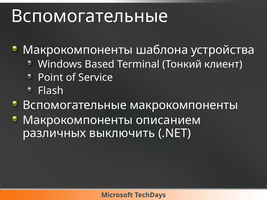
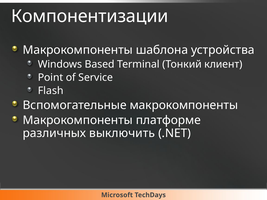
Вспомогательные at (90, 16): Вспомогательные -> Компонентизации
описанием: описанием -> платформе
